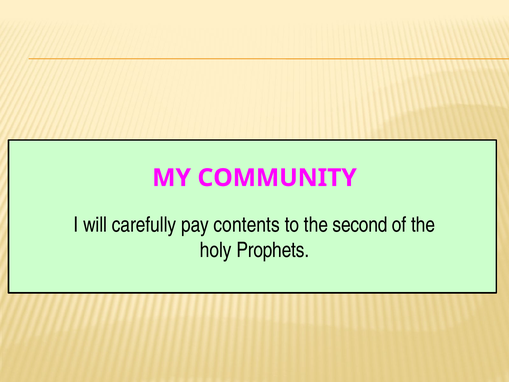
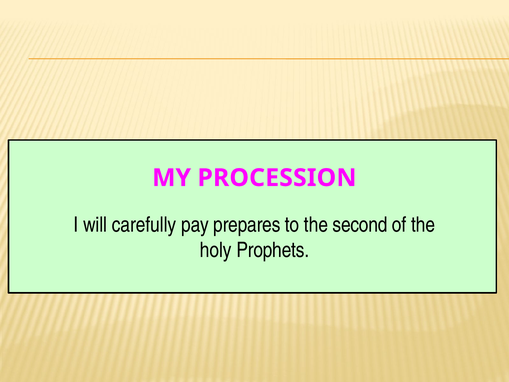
COMMUNITY: COMMUNITY -> PROCESSION
contents: contents -> prepares
